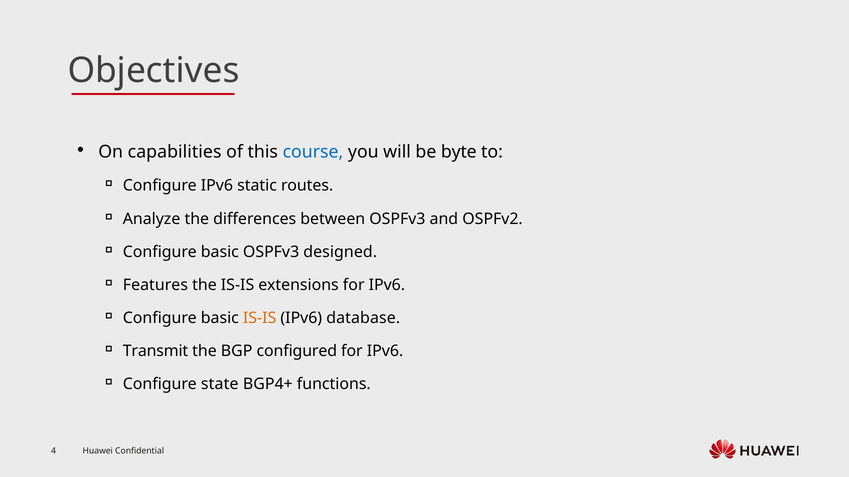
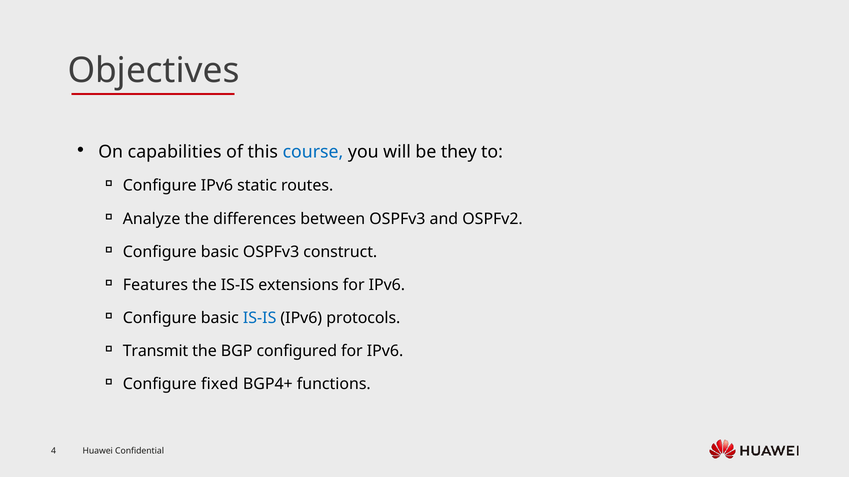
byte: byte -> they
designed: designed -> construct
IS-IS at (260, 318) colour: orange -> blue
database: database -> protocols
state: state -> fixed
